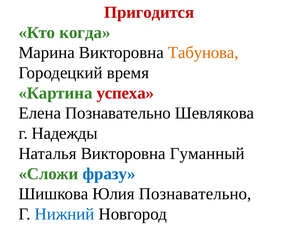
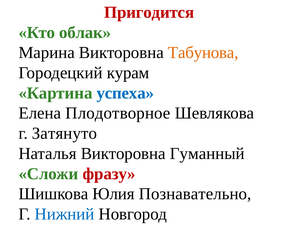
когда: когда -> облак
время: время -> курам
успеха colour: red -> blue
Елена Познавательно: Познавательно -> Плодотворное
Надежды: Надежды -> Затянуто
фразу colour: blue -> red
